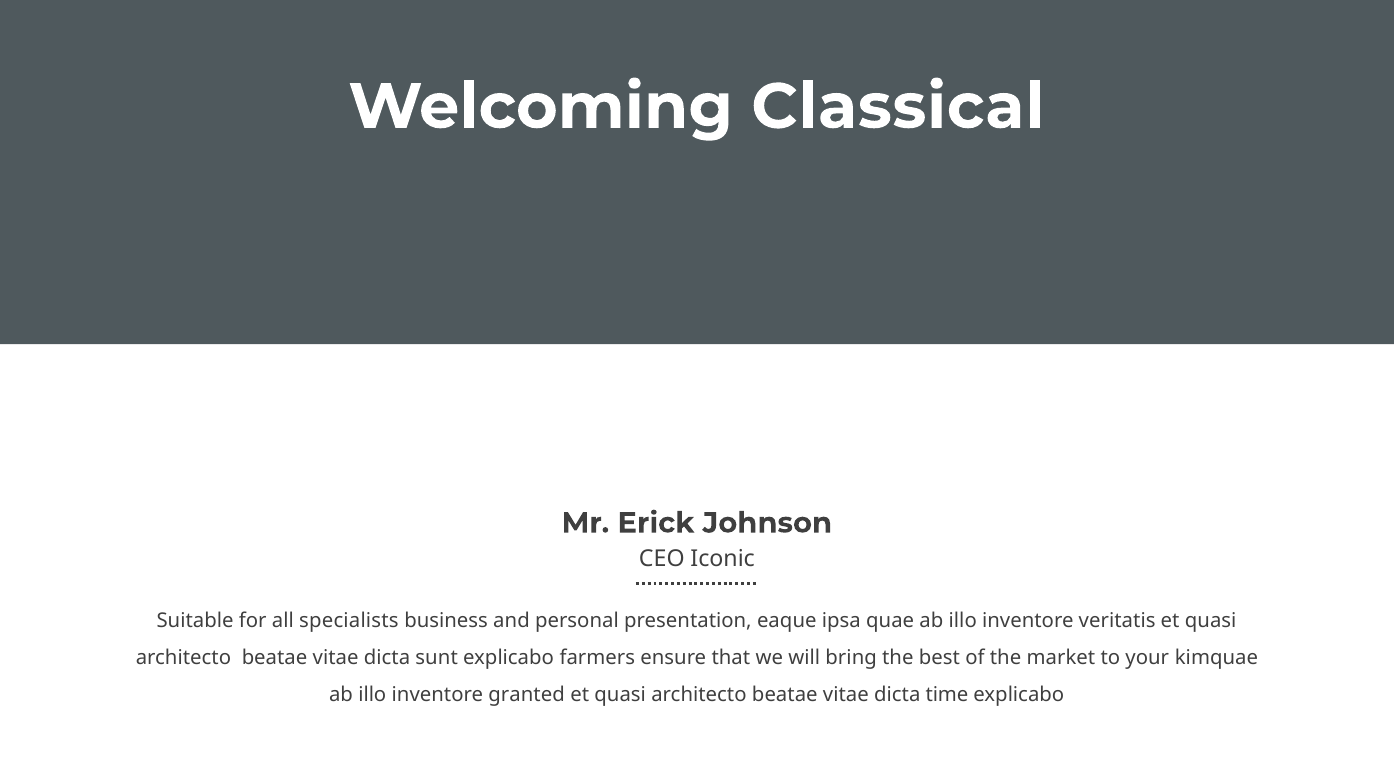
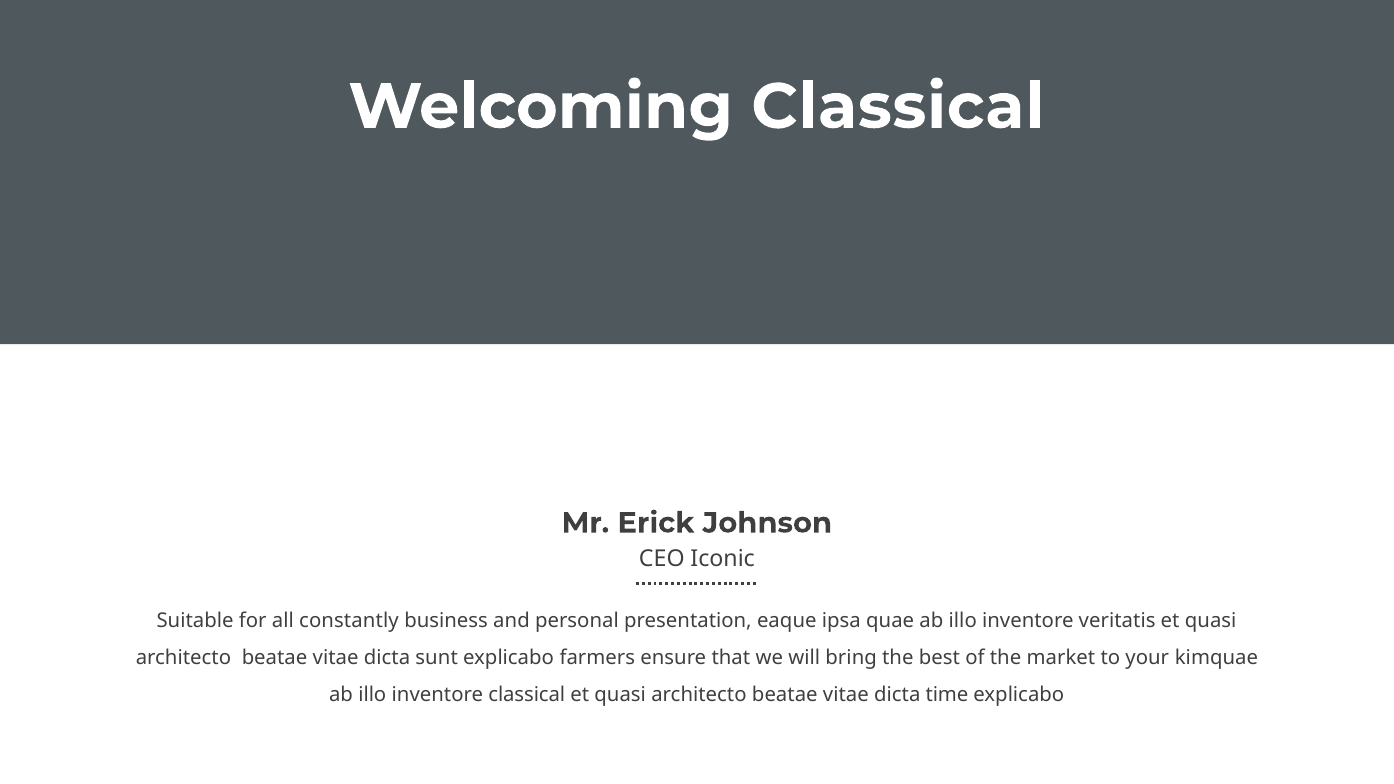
specialists: specialists -> constantly
inventore granted: granted -> classical
